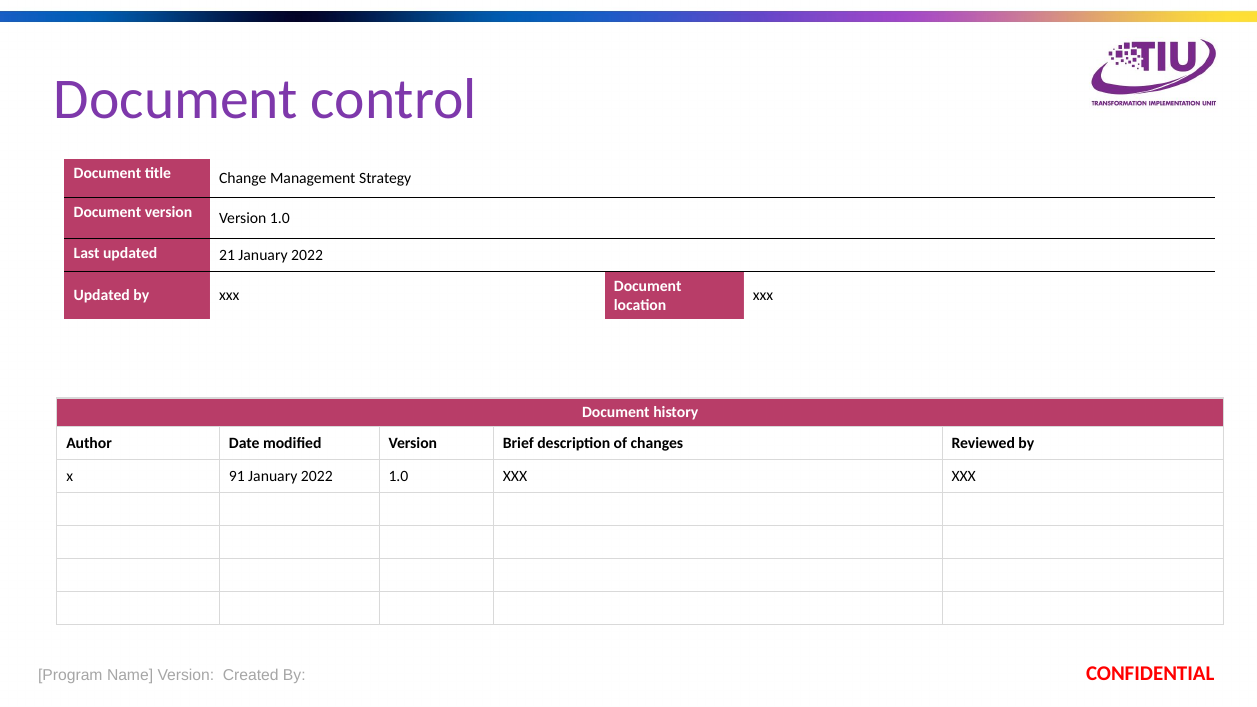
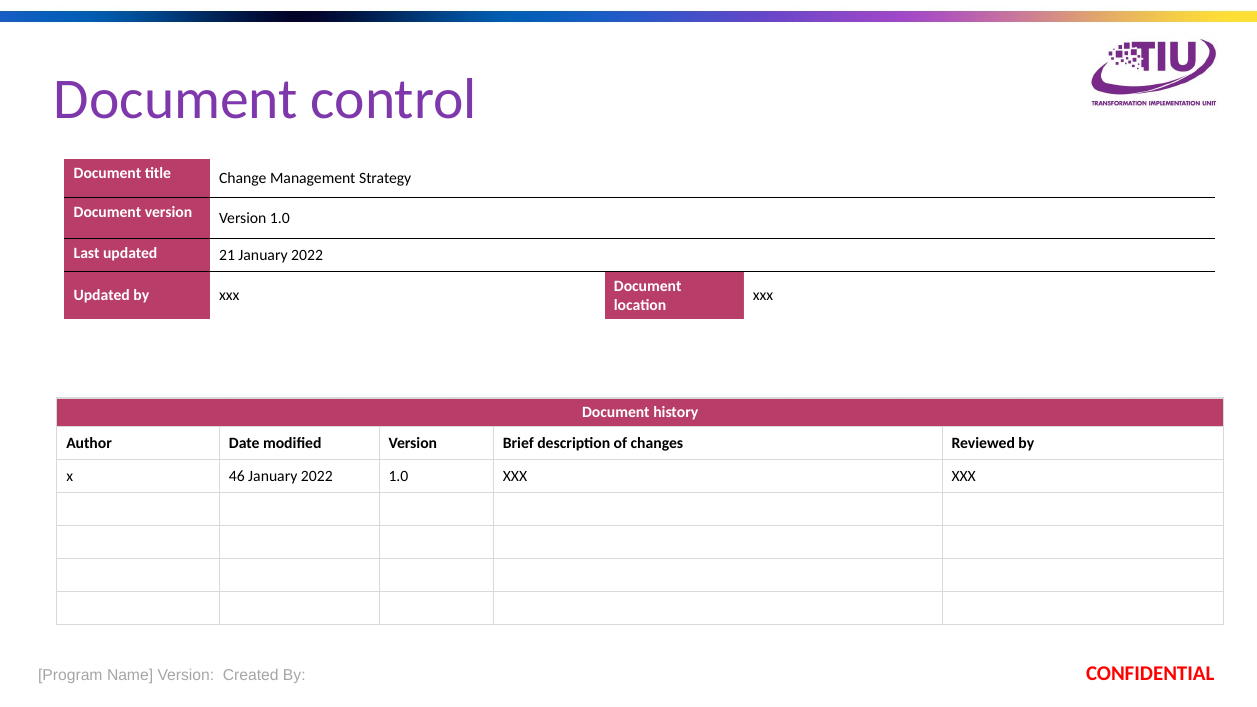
91: 91 -> 46
